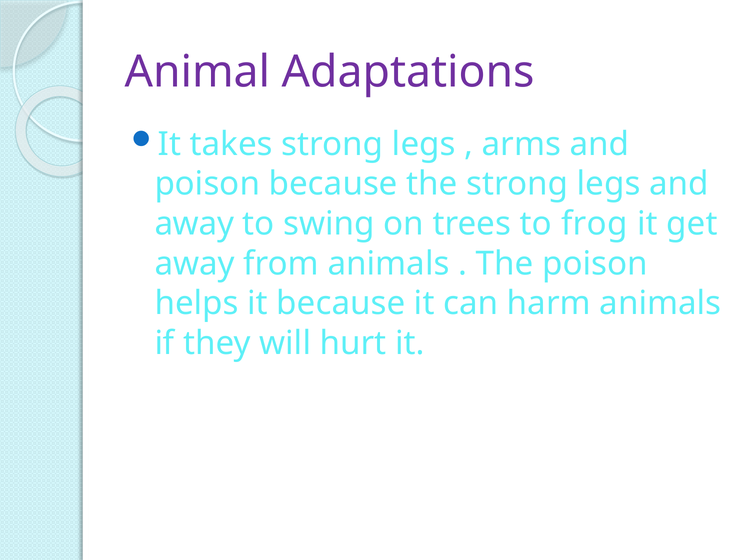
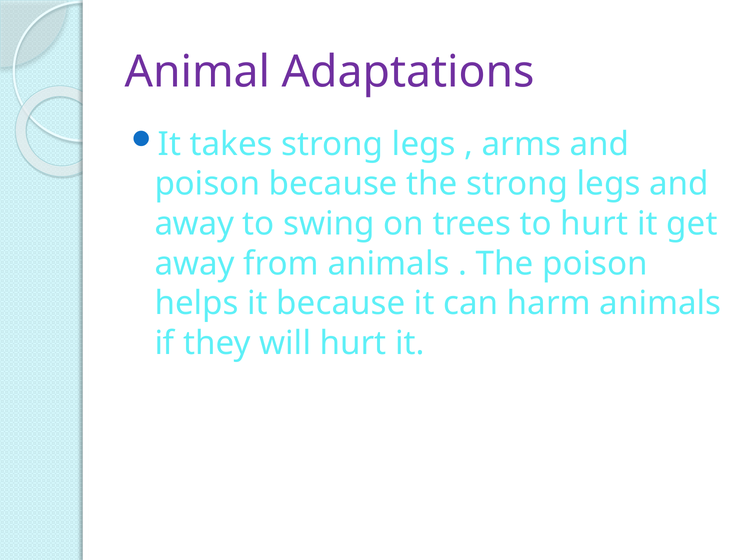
to frog: frog -> hurt
